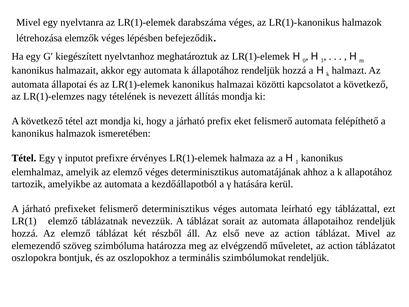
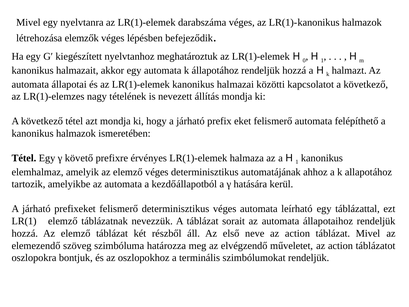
inputot: inputot -> követő
